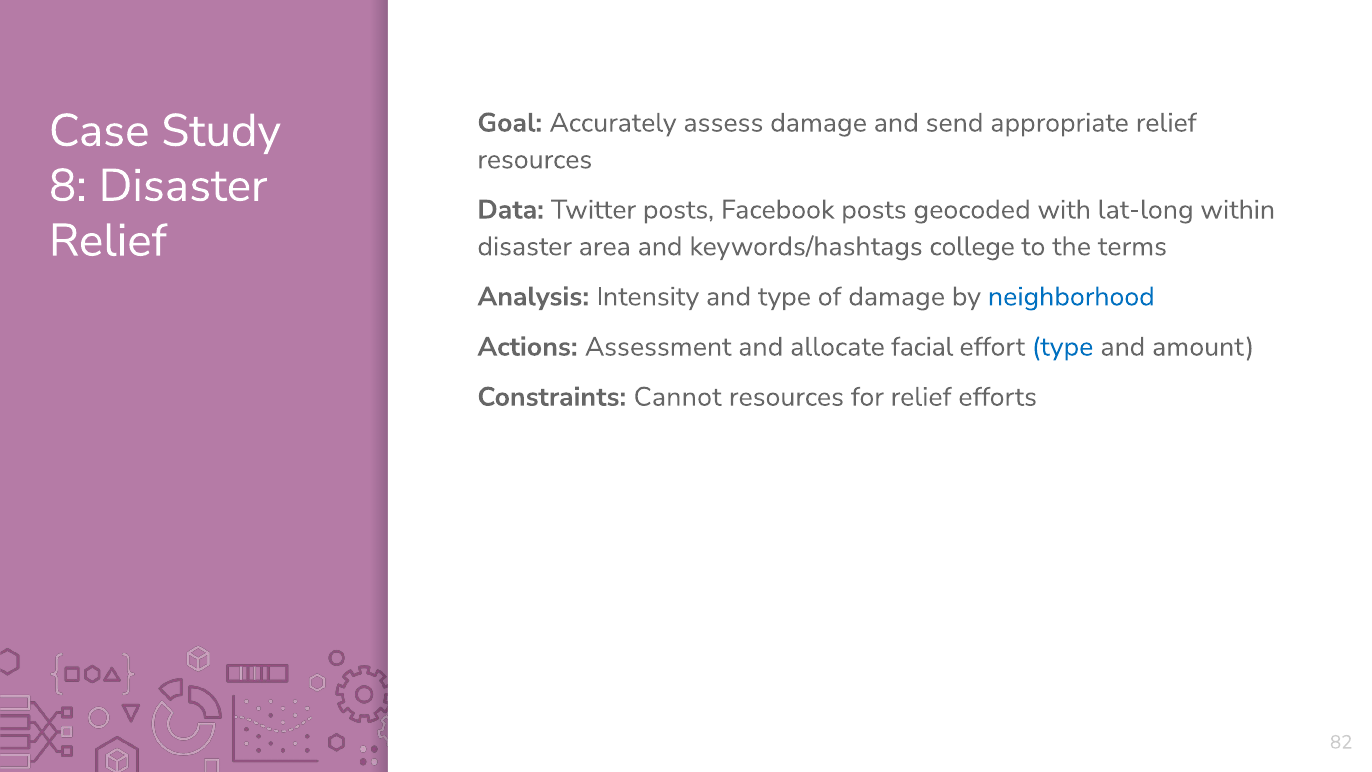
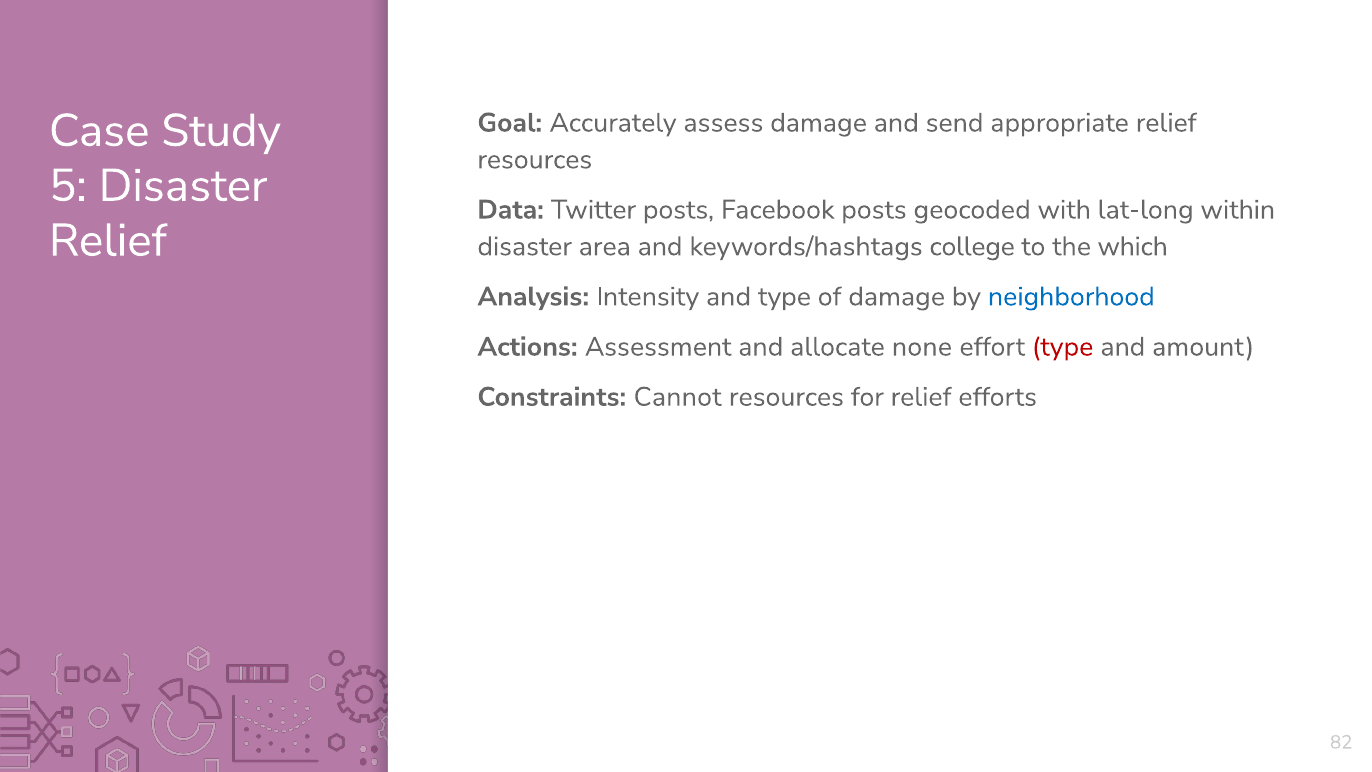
8: 8 -> 5
terms: terms -> which
facial: facial -> none
type at (1063, 347) colour: blue -> red
